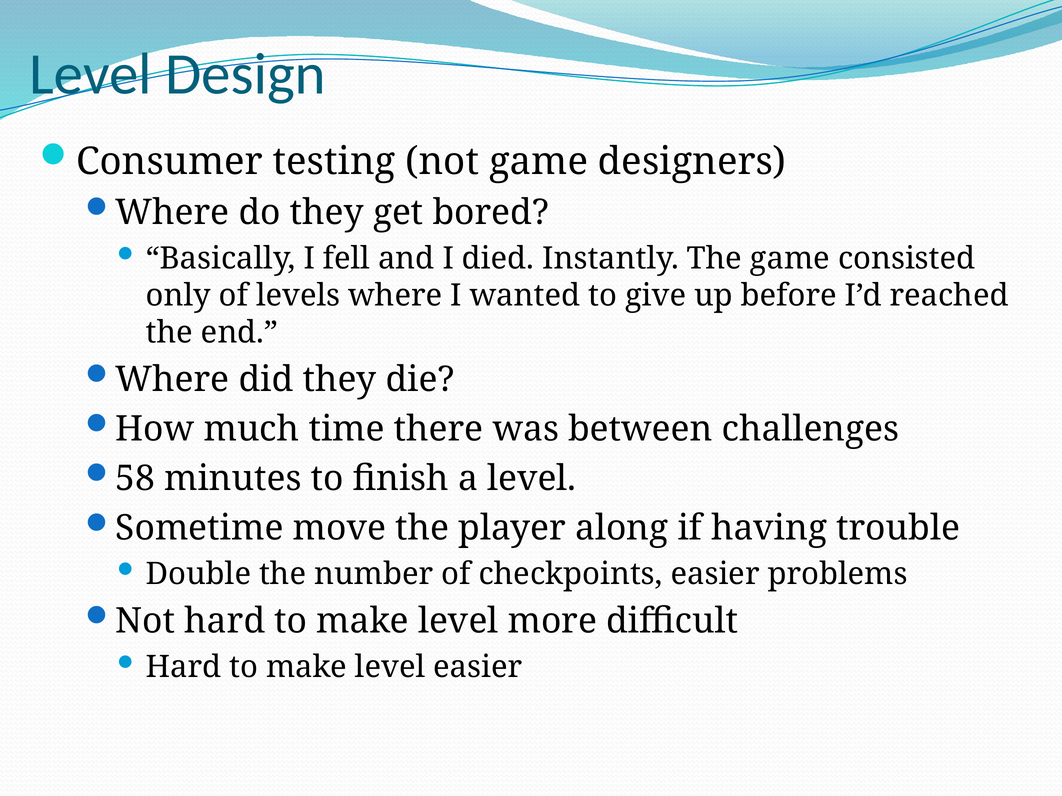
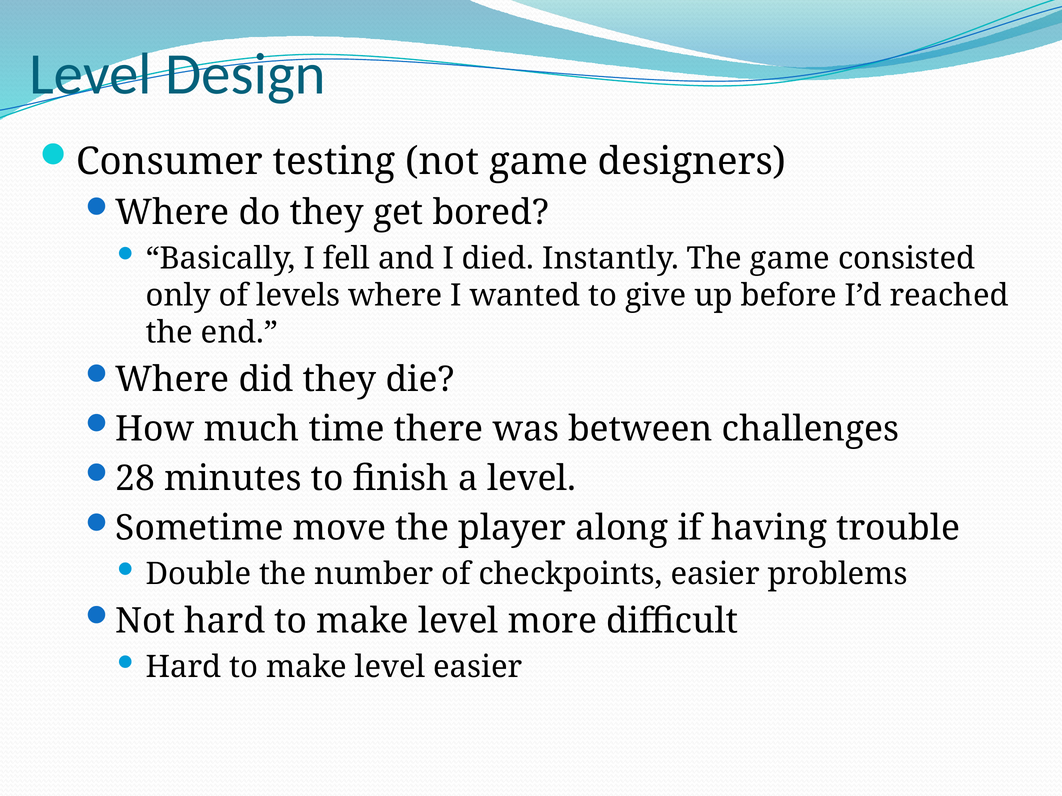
58: 58 -> 28
